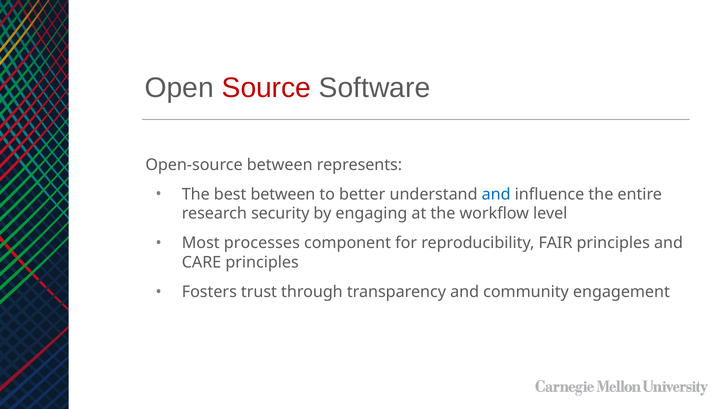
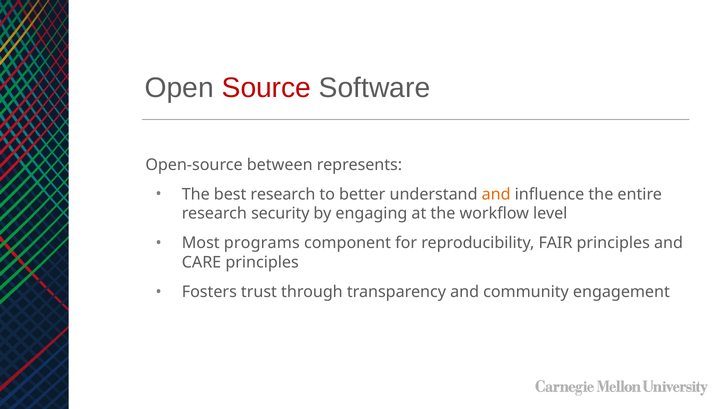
best between: between -> research
and at (496, 194) colour: blue -> orange
processes: processes -> programs
